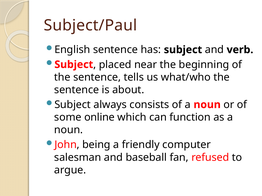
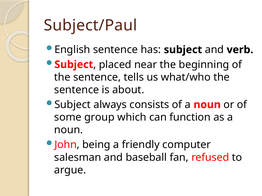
online: online -> group
